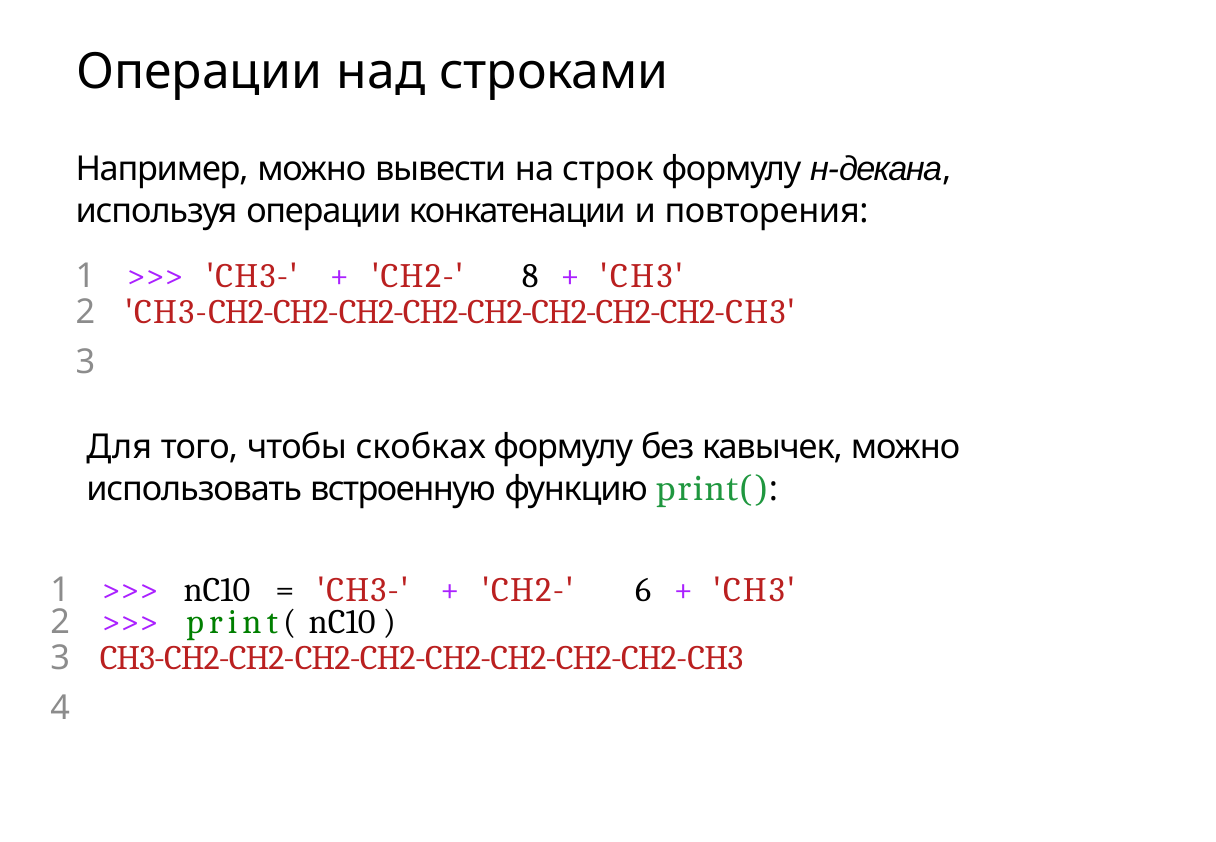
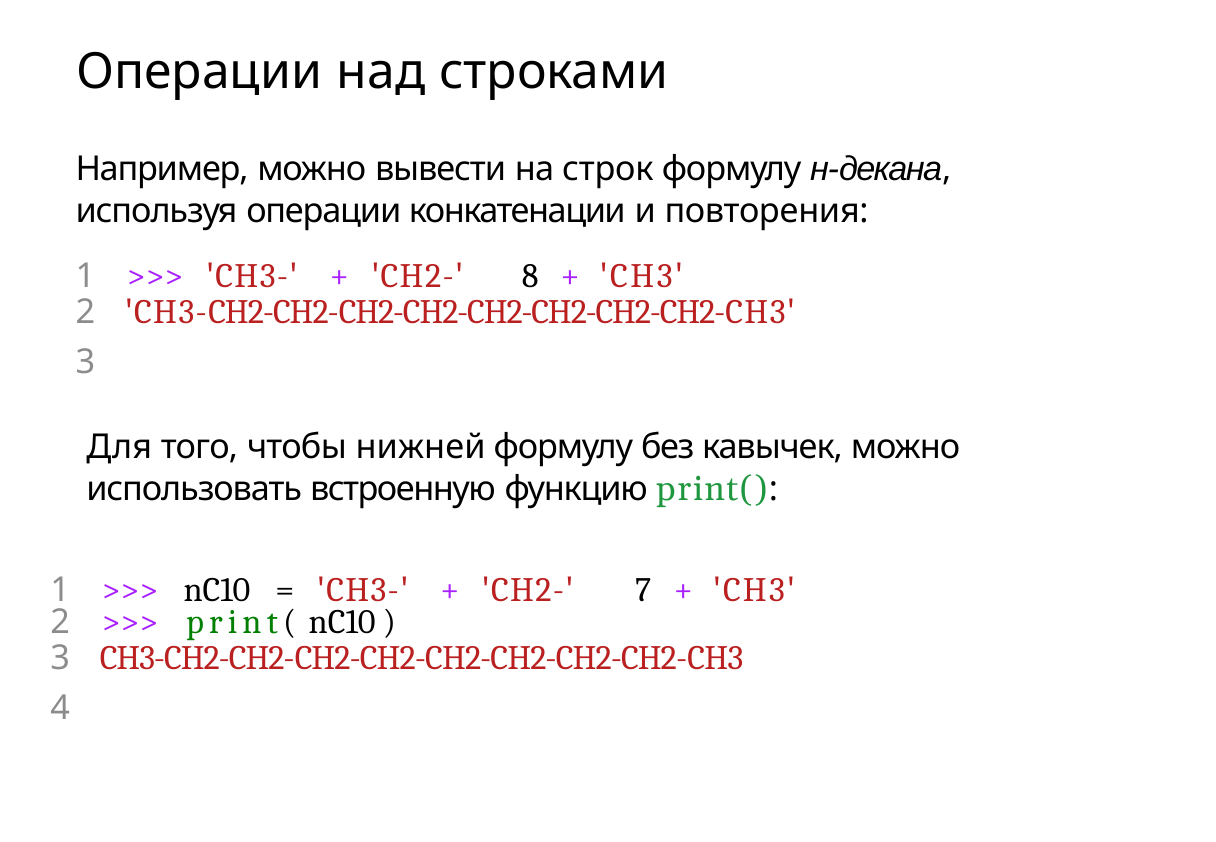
скобках: скобках -> нижней
6: 6 -> 7
